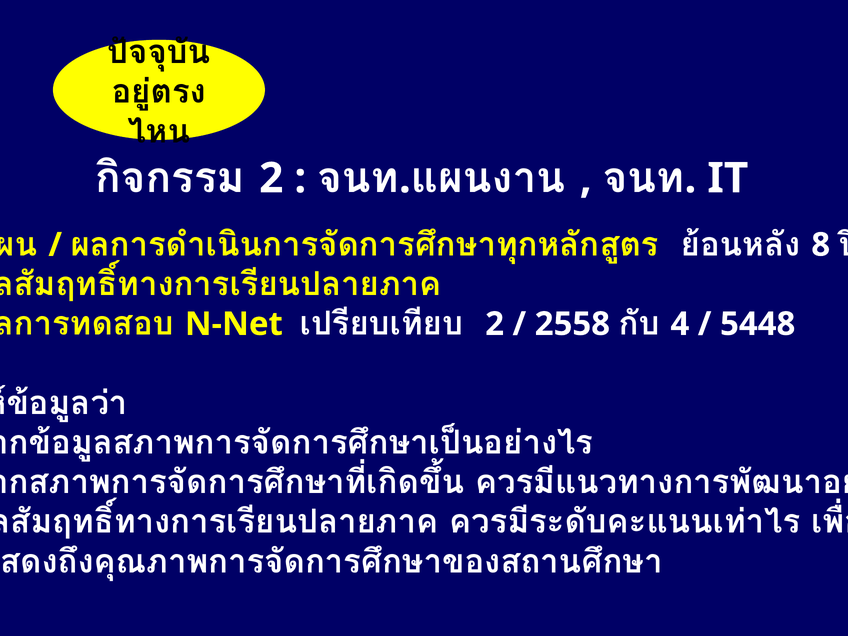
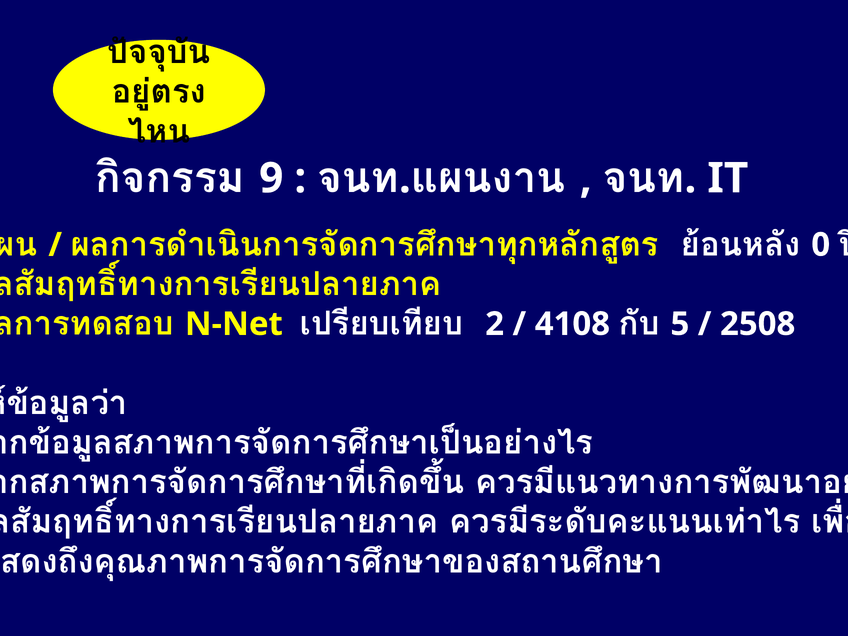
2 at (271, 178): 2 -> 9
8: 8 -> 0
2558: 2558 -> 4108
4: 4 -> 5
5448: 5448 -> 2508
